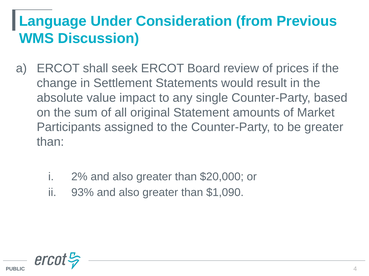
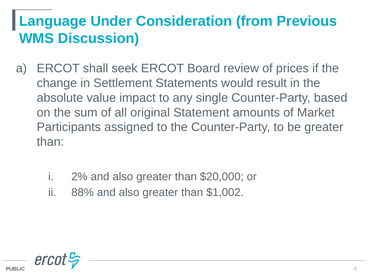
93%: 93% -> 88%
$1,090: $1,090 -> $1,002
